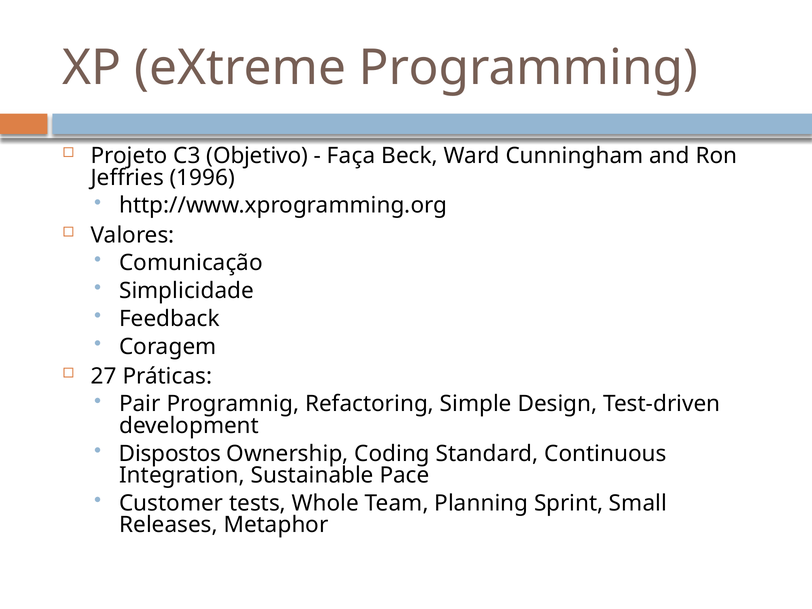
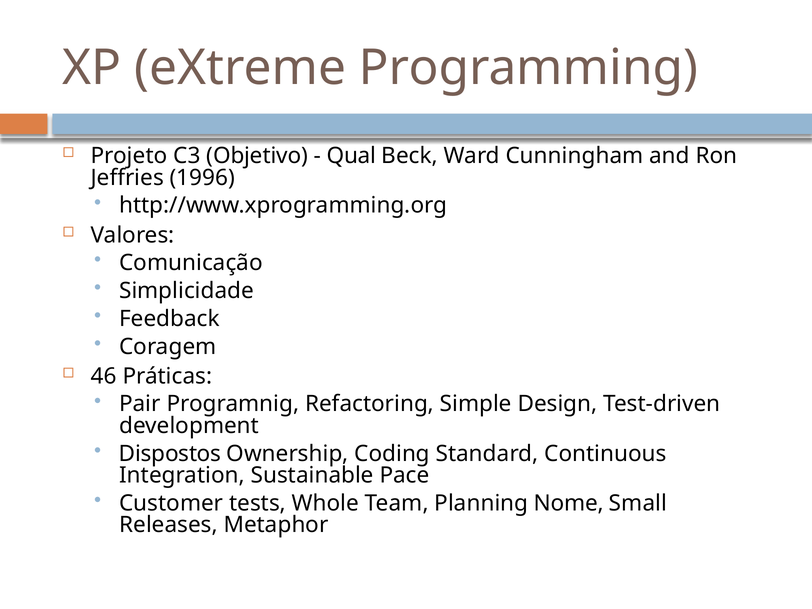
Faça: Faça -> Qual
27: 27 -> 46
Sprint: Sprint -> Nome
